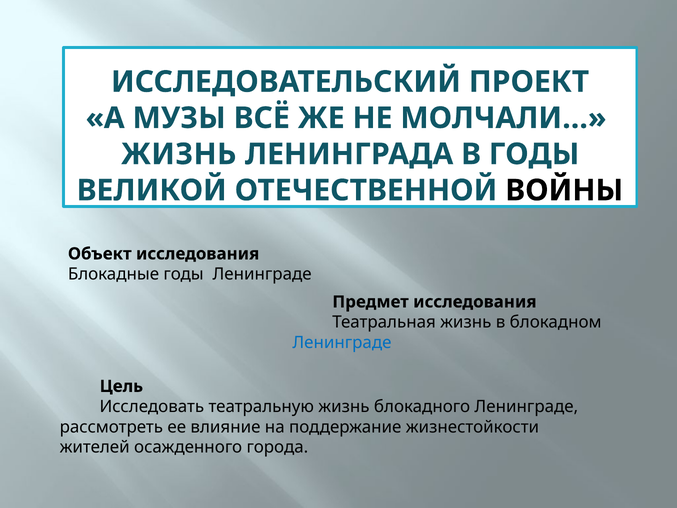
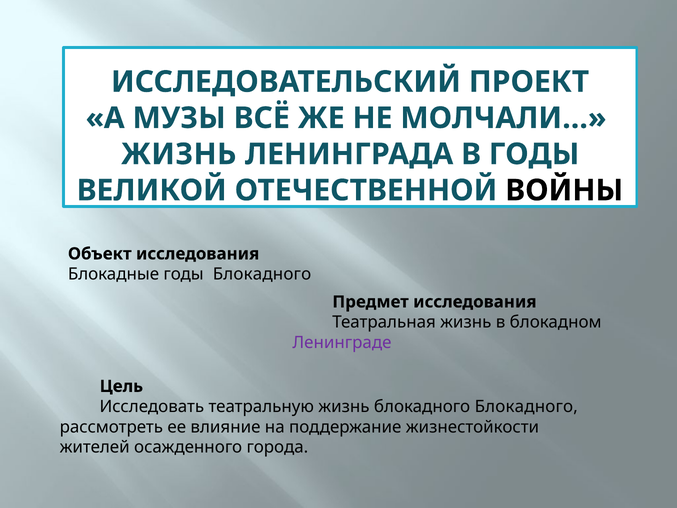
годы Ленинграде: Ленинграде -> Блокадного
Ленинграде at (342, 342) colour: blue -> purple
блокадного Ленинграде: Ленинграде -> Блокадного
